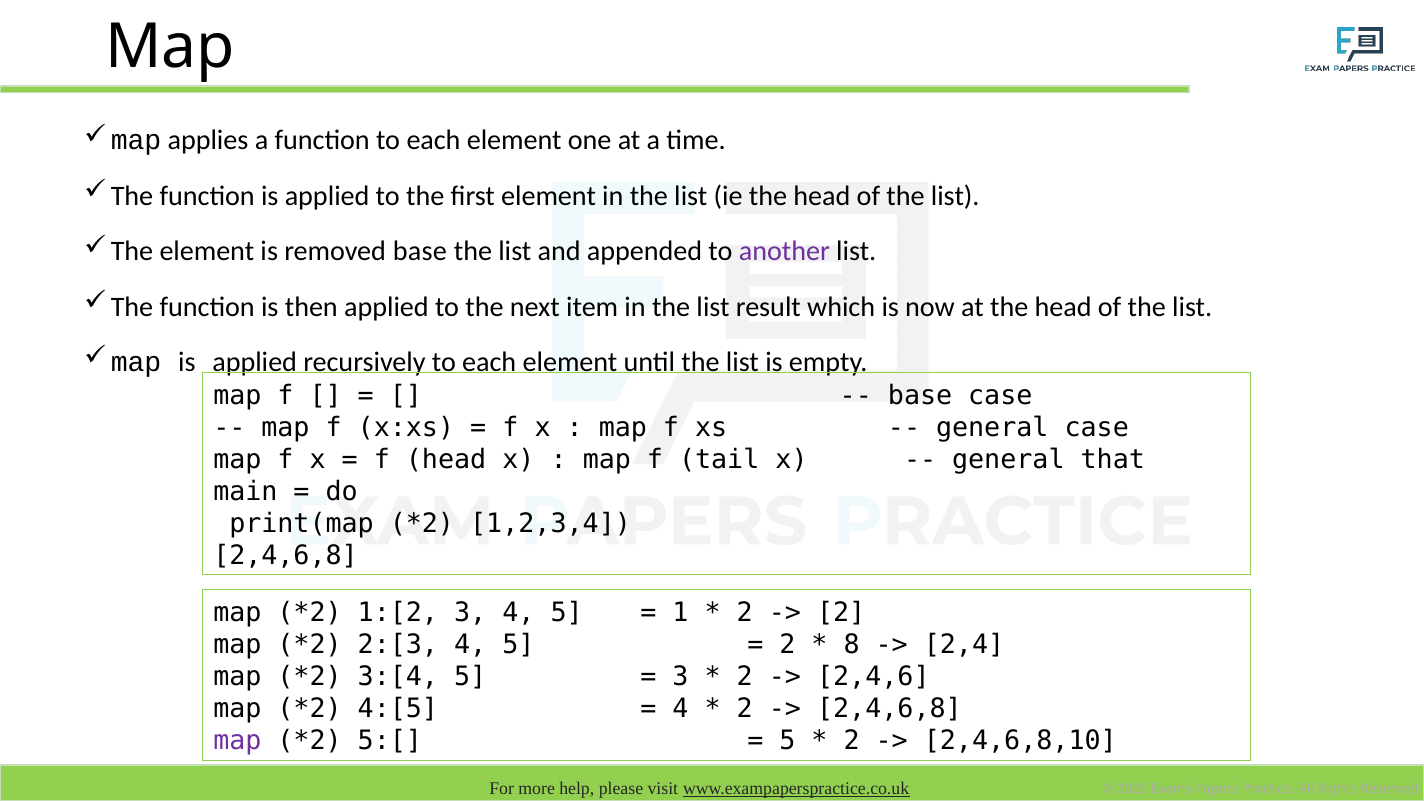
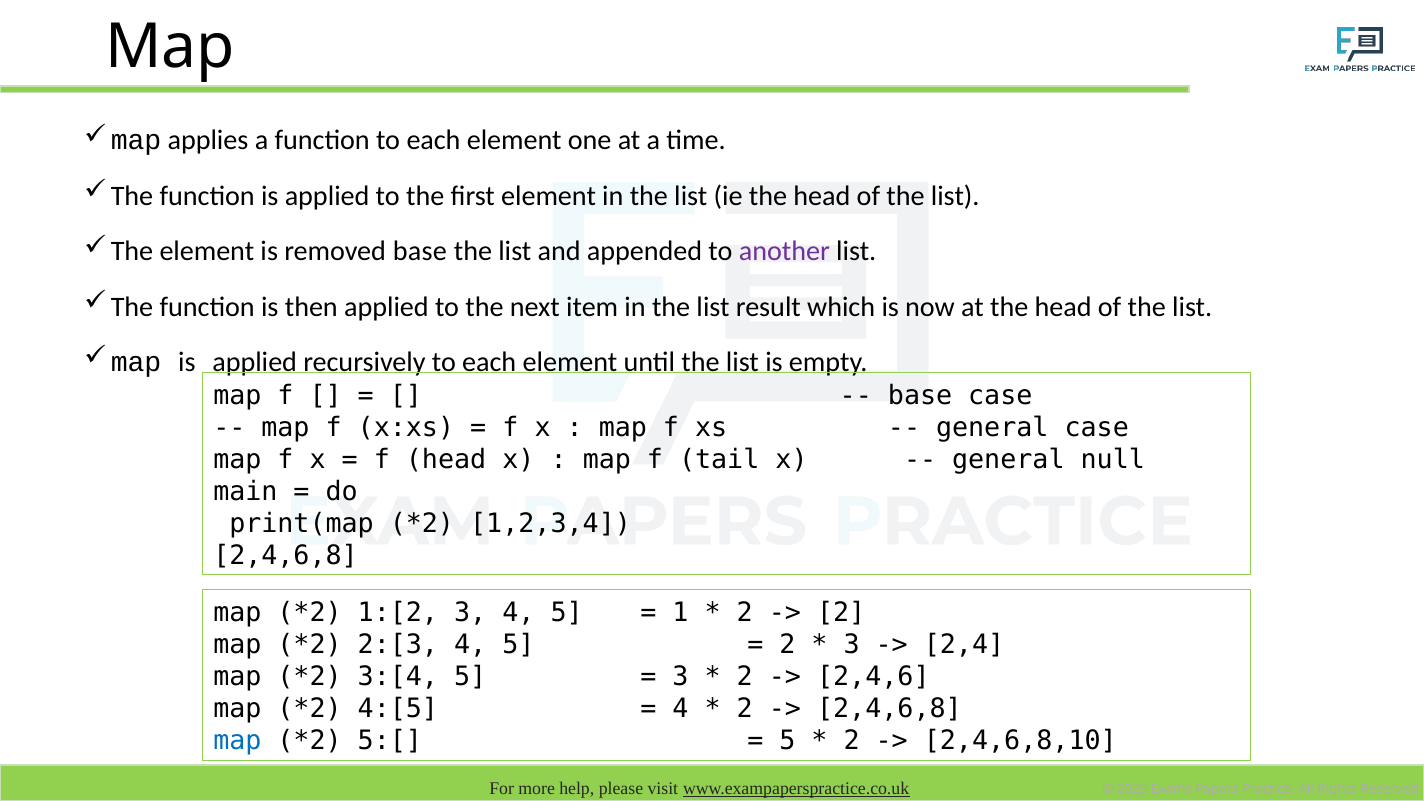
that: that -> null
8 at (852, 645): 8 -> 3
map at (237, 741) colour: purple -> blue
